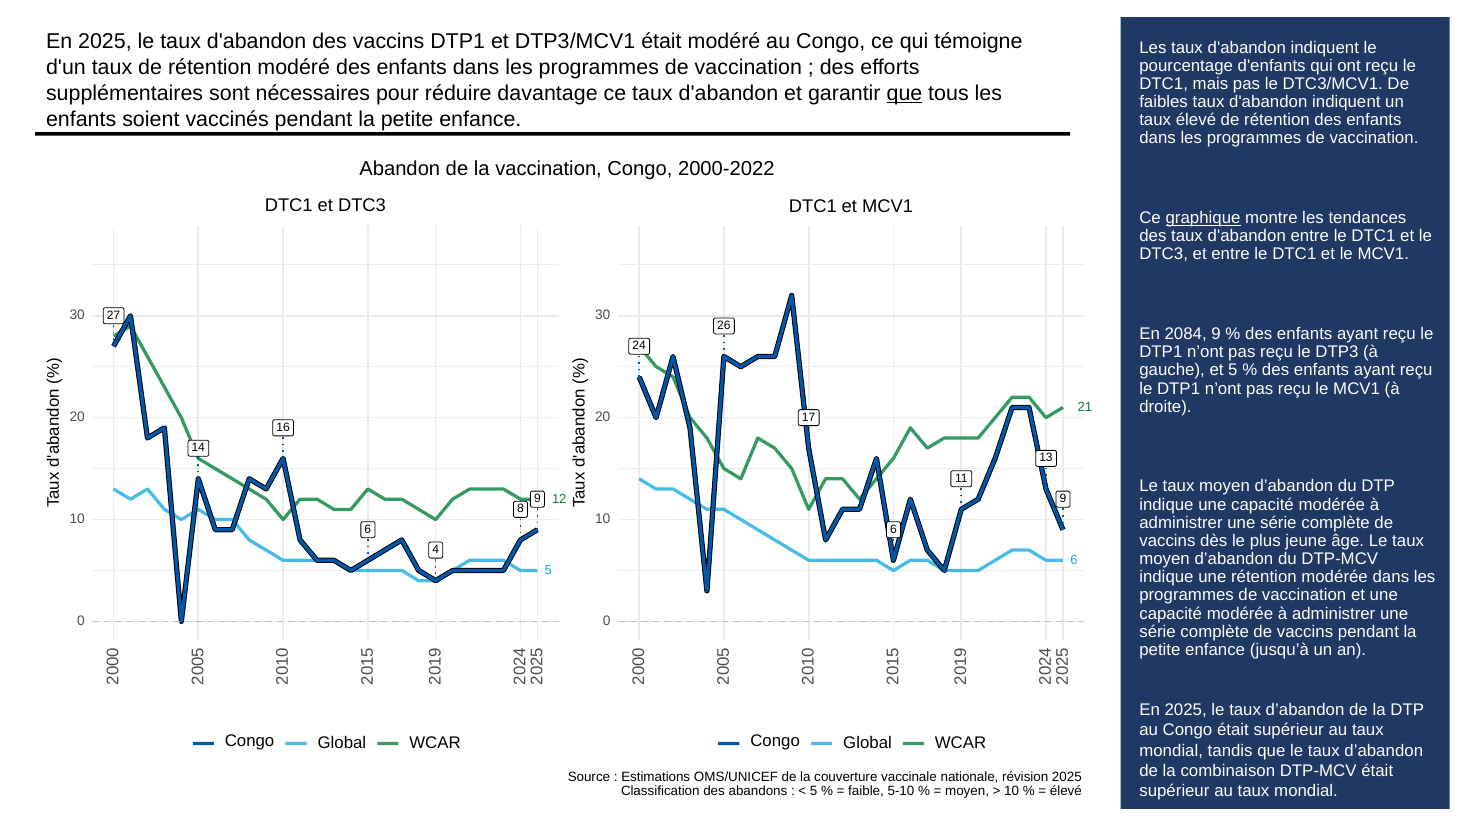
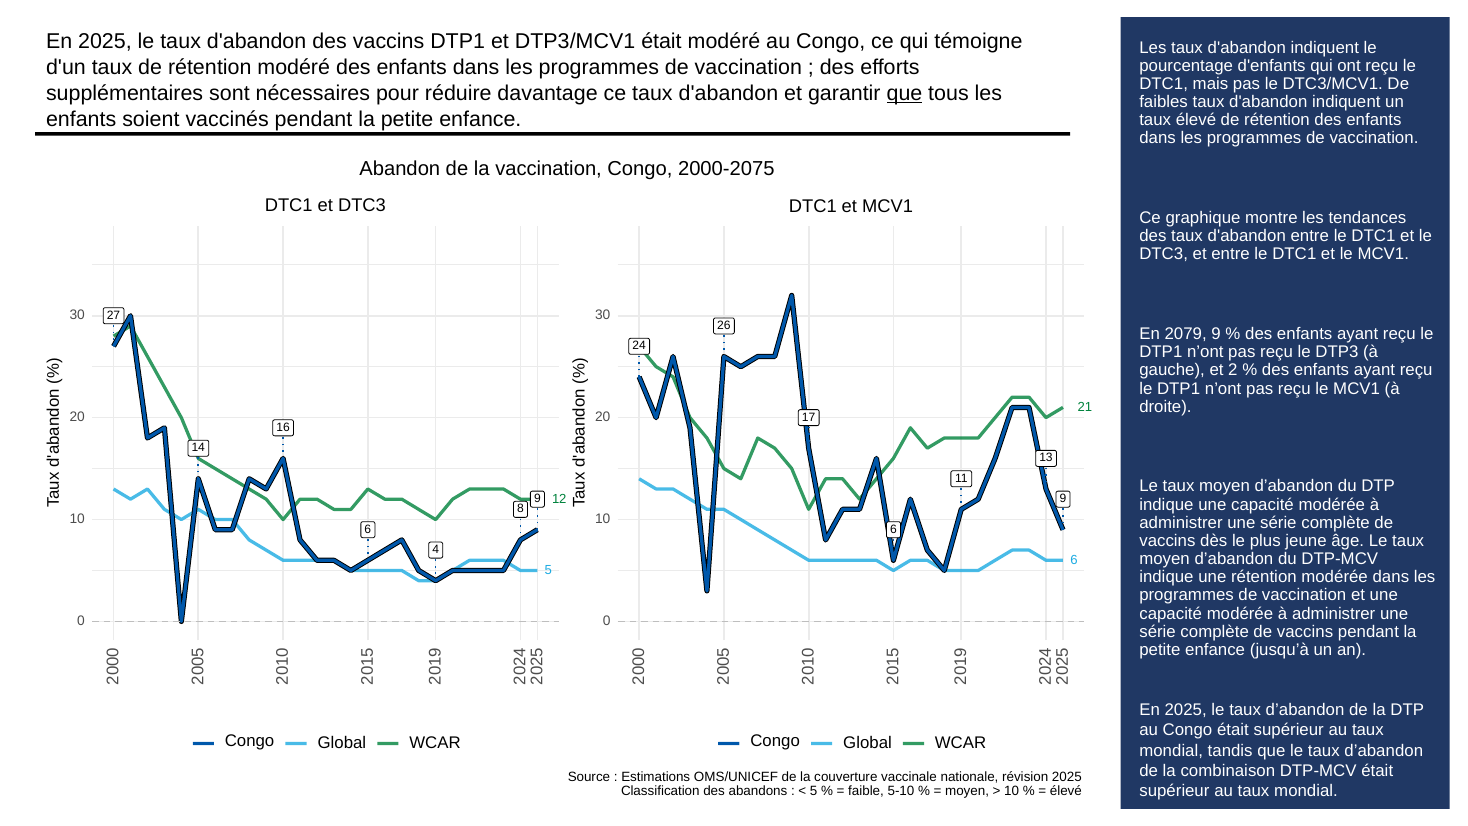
2000-2022: 2000-2022 -> 2000-2075
graphique underline: present -> none
2084: 2084 -> 2079
et 5: 5 -> 2
